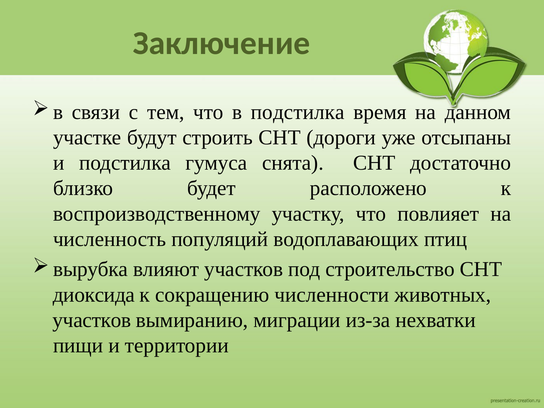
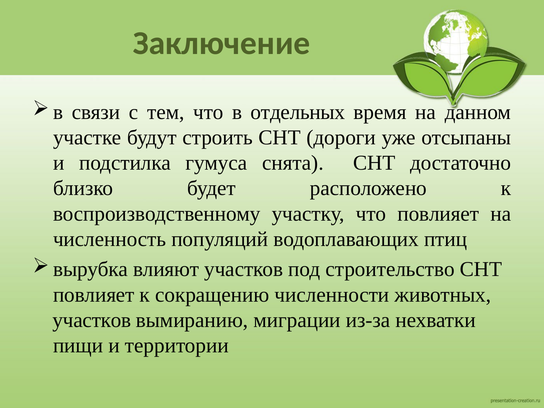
в подстилка: подстилка -> отдельных
диоксида at (94, 295): диоксида -> повлияет
